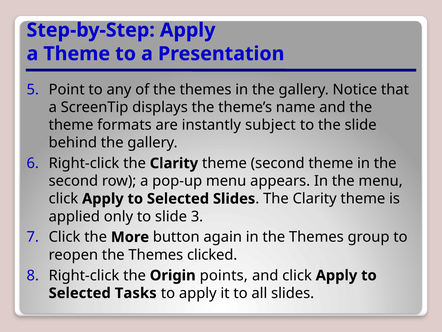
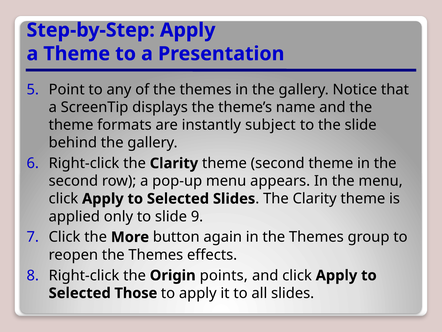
3: 3 -> 9
clicked: clicked -> effects
Tasks: Tasks -> Those
